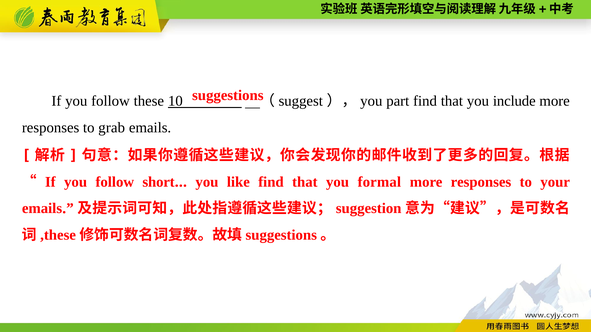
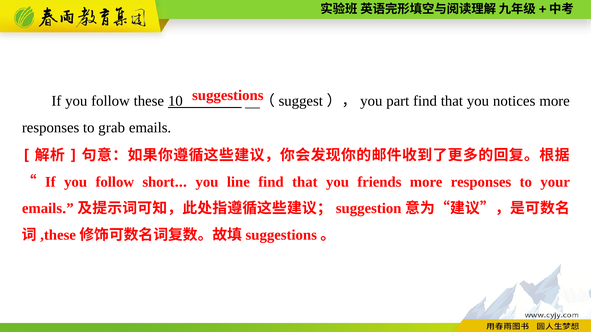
include: include -> notices
like: like -> line
formal: formal -> friends
